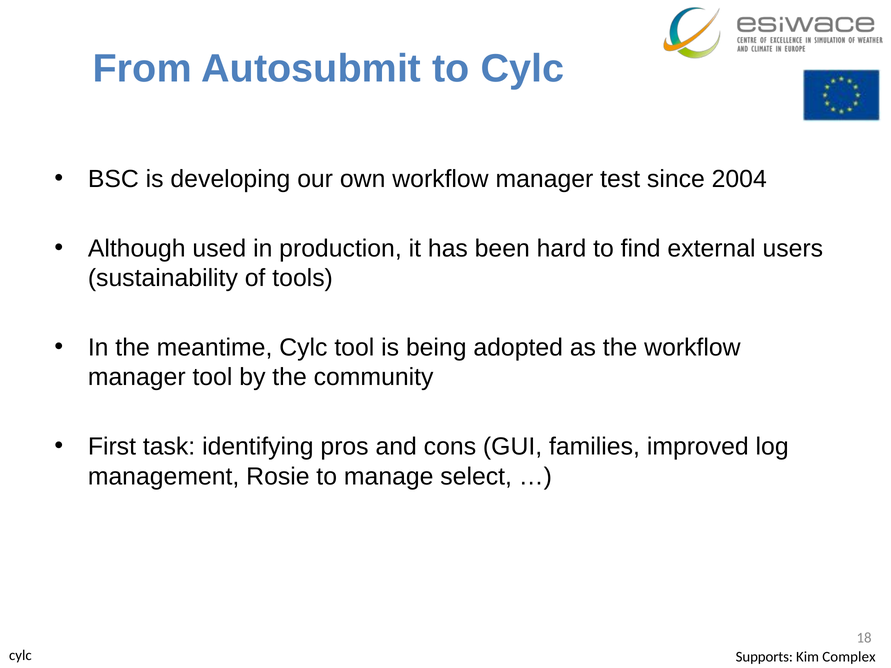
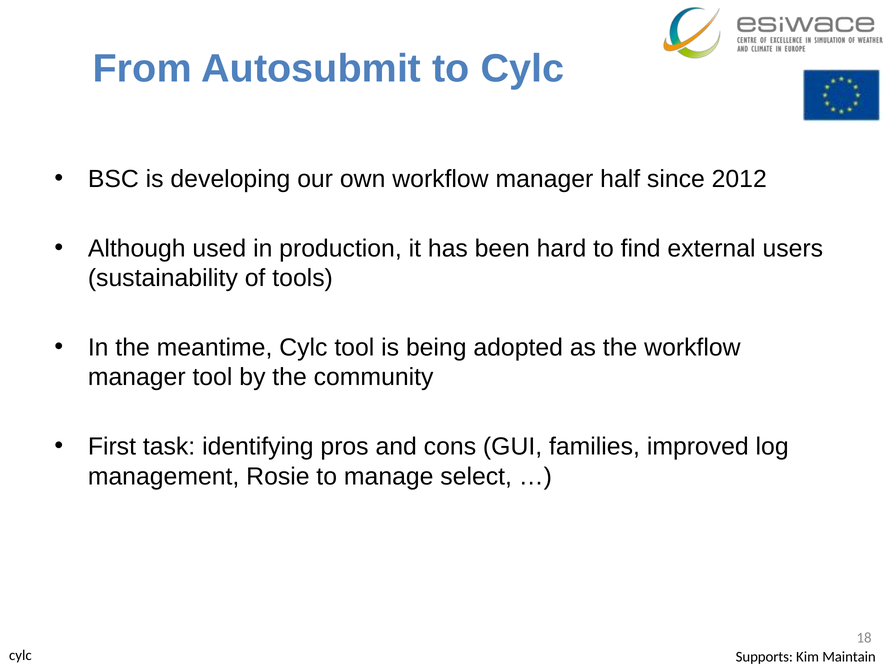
test: test -> half
2004: 2004 -> 2012
Complex: Complex -> Maintain
